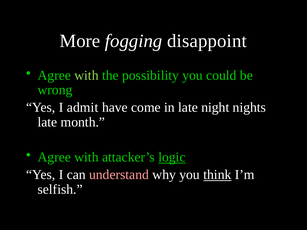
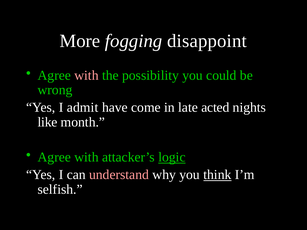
with at (86, 75) colour: light green -> pink
night: night -> acted
late at (47, 122): late -> like
